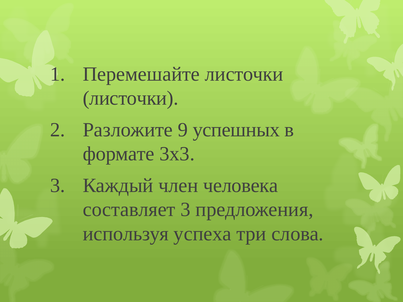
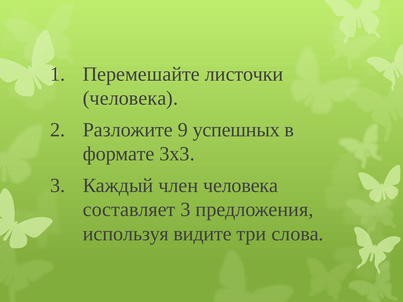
листочки at (131, 98): листочки -> человека
успеха: успеха -> видите
